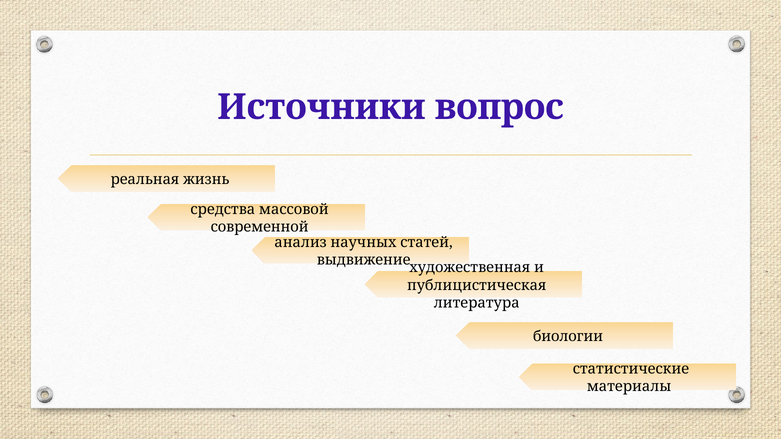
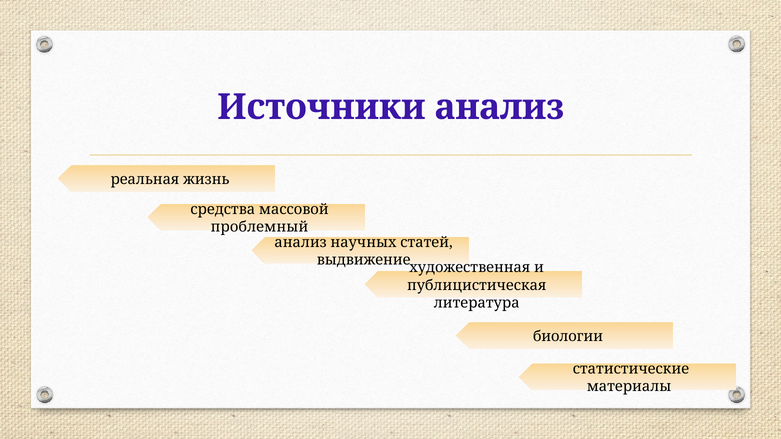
Источники вопрос: вопрос -> анализ
современной: современной -> проблемный
